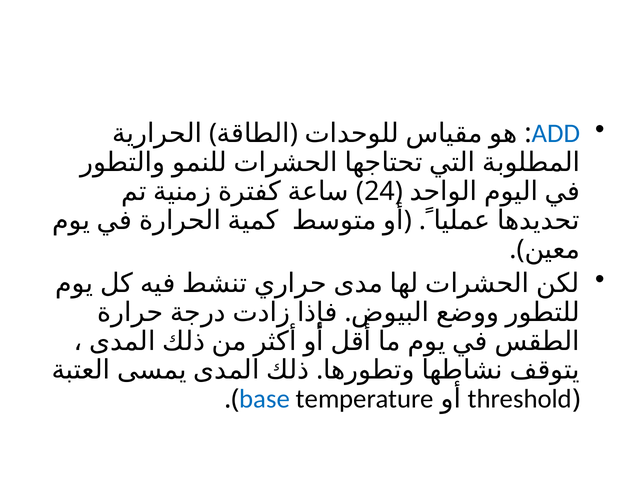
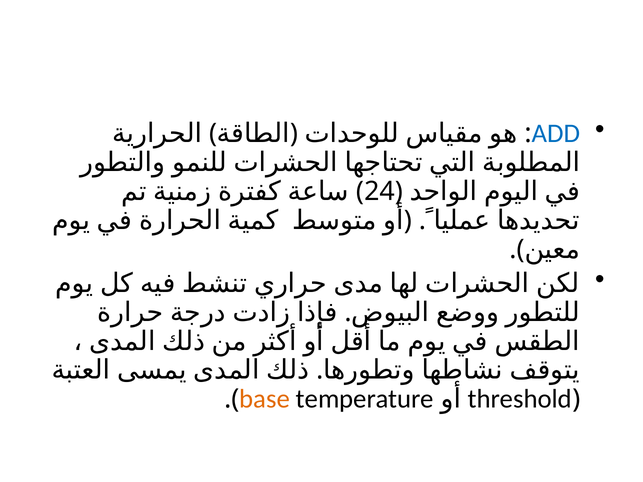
base colour: blue -> orange
